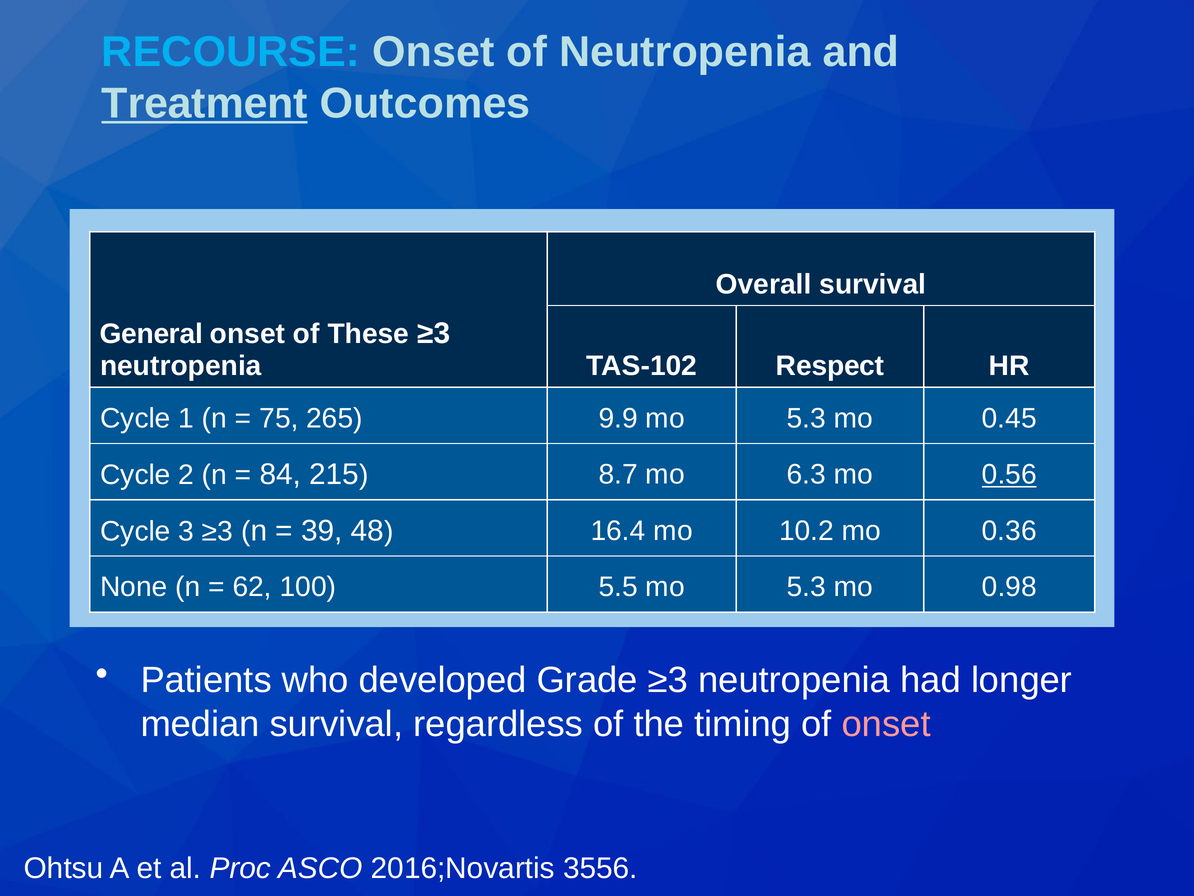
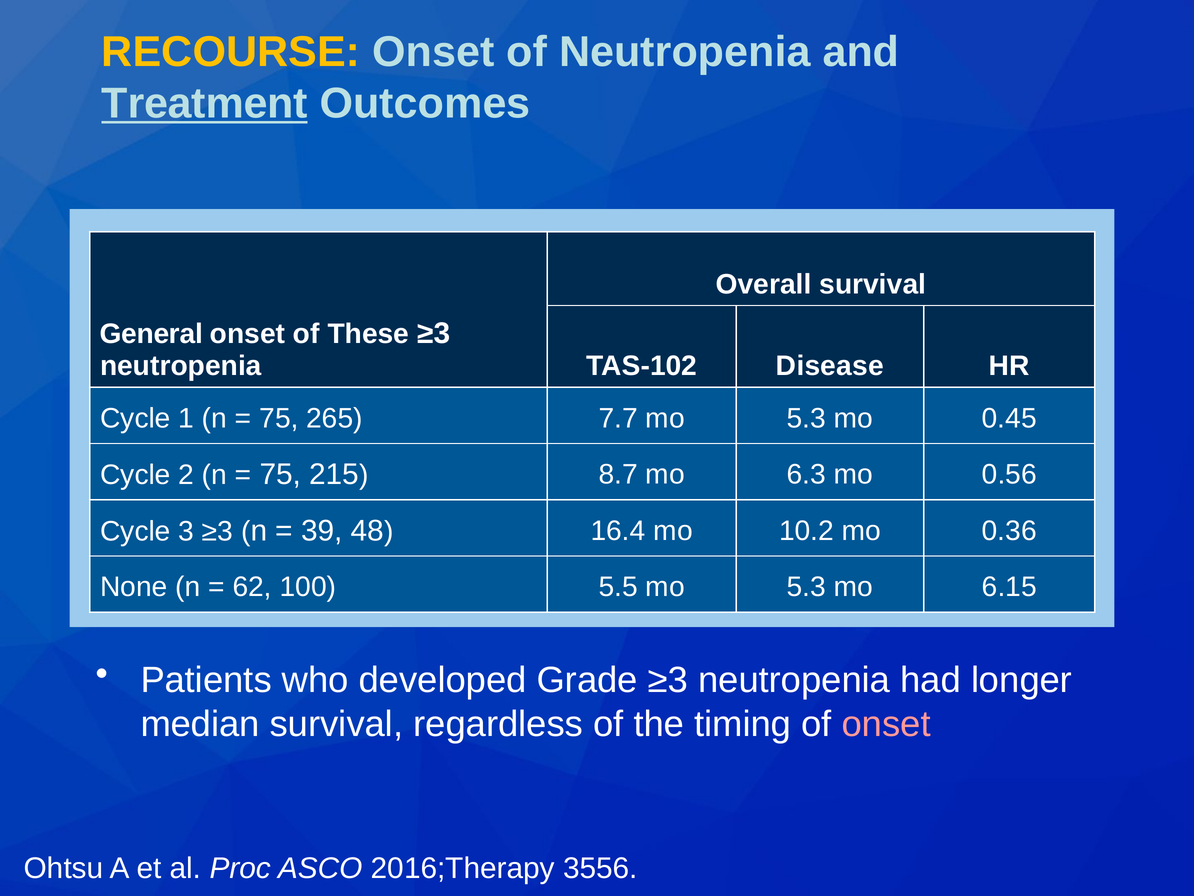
RECOURSE colour: light blue -> yellow
Respect: Respect -> Disease
9.9: 9.9 -> 7.7
84 at (280, 474): 84 -> 75
0.56 underline: present -> none
0.98: 0.98 -> 6.15
2016;Novartis: 2016;Novartis -> 2016;Therapy
